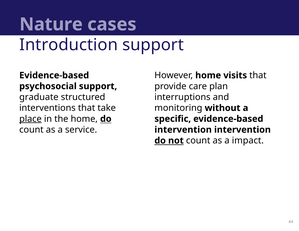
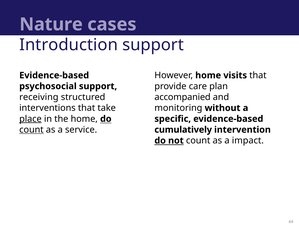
graduate: graduate -> receiving
interruptions: interruptions -> accompanied
count at (31, 130) underline: none -> present
intervention at (183, 130): intervention -> cumulatively
